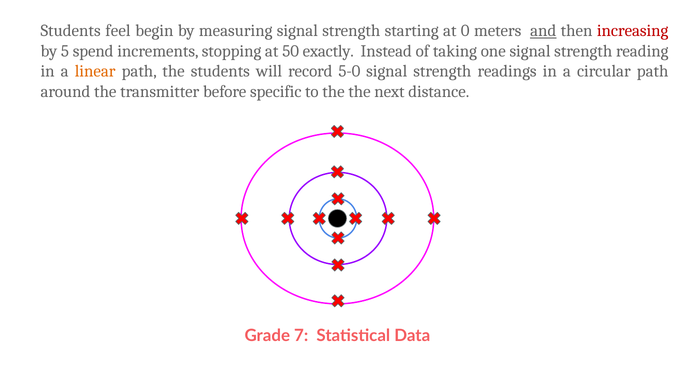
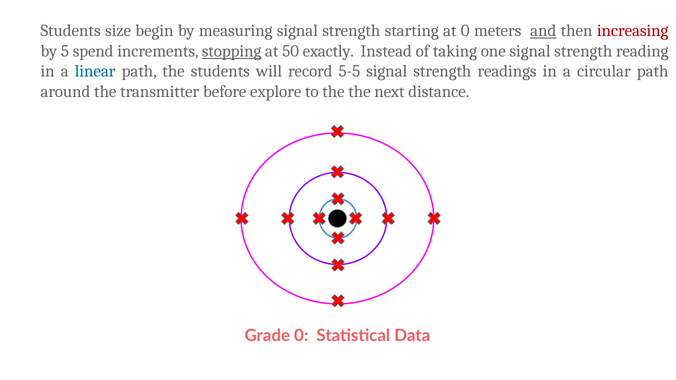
feel: feel -> size
stopping underline: none -> present
linear colour: orange -> blue
5-0: 5-0 -> 5-5
specific: specific -> explore
Grade 7: 7 -> 0
